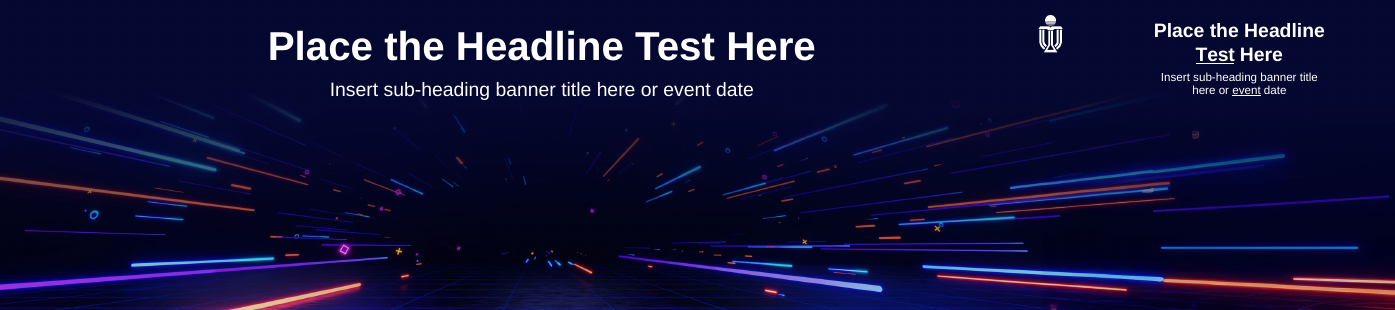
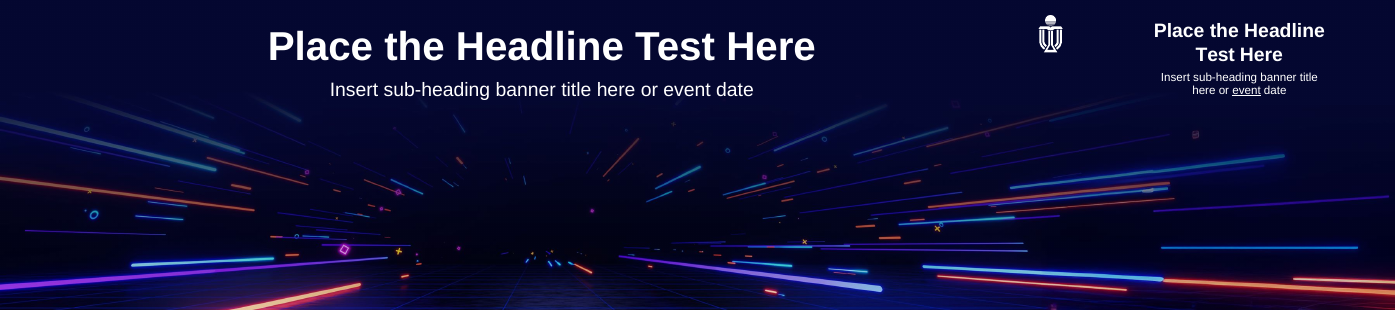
Test at (1215, 55) underline: present -> none
